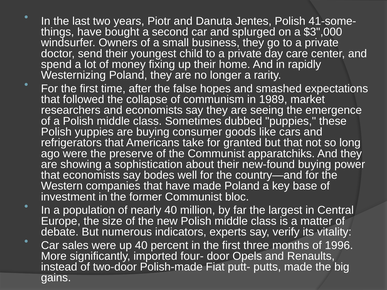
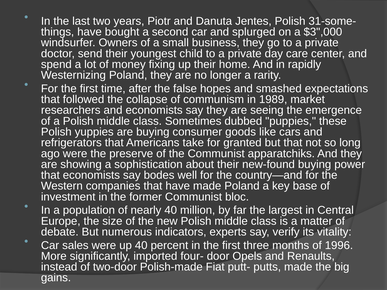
41-some-: 41-some- -> 31-some-
